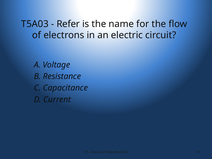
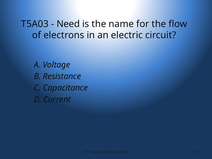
Refer: Refer -> Need
